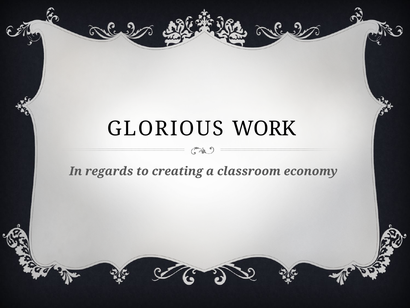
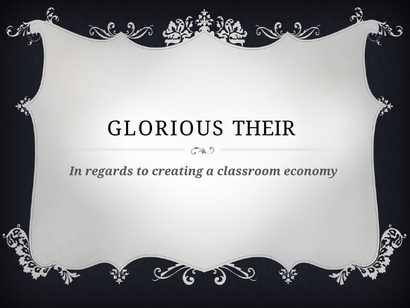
WORK: WORK -> THEIR
